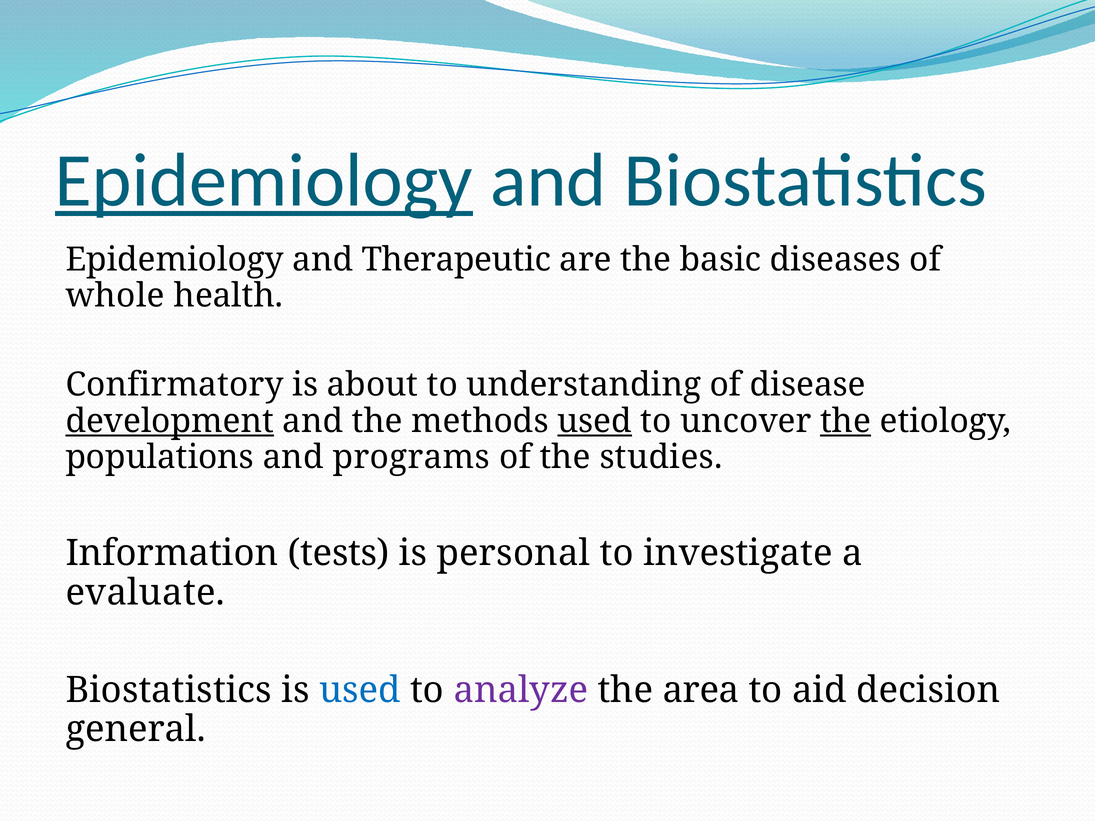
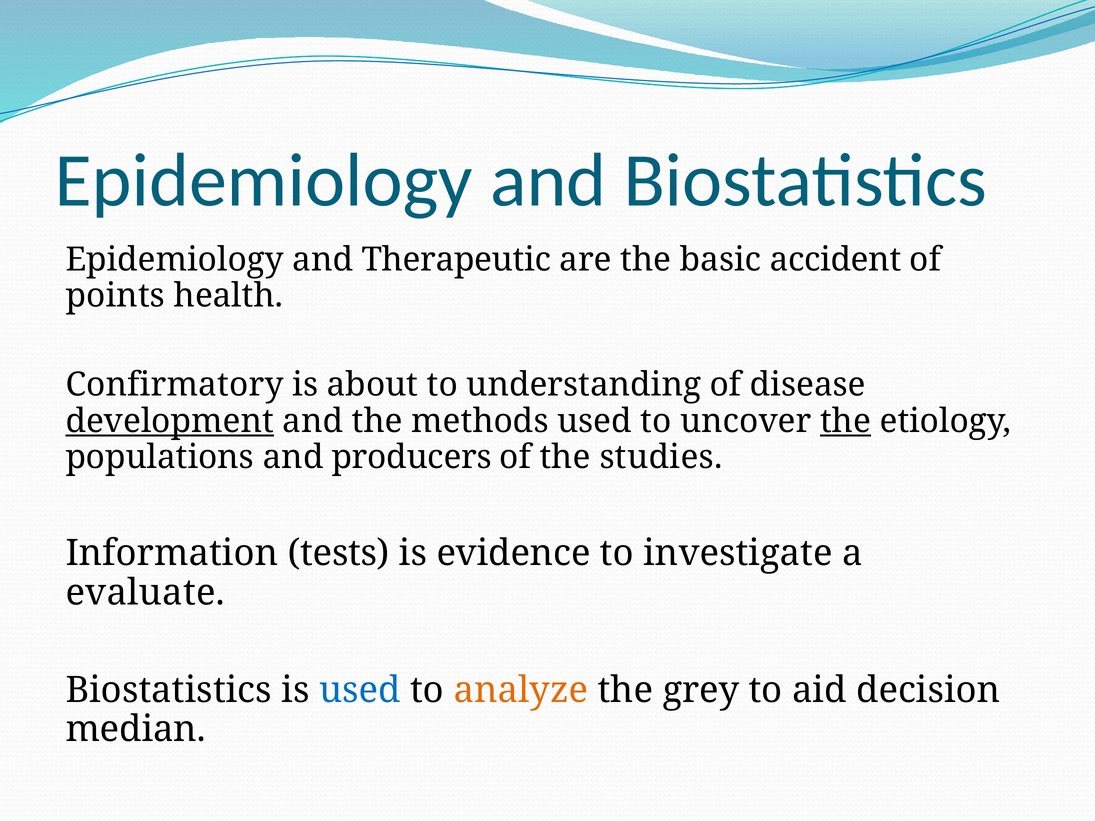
Epidemiology at (264, 181) underline: present -> none
diseases: diseases -> accident
whole: whole -> points
used at (595, 421) underline: present -> none
programs: programs -> producers
personal: personal -> evidence
analyze colour: purple -> orange
area: area -> grey
general: general -> median
